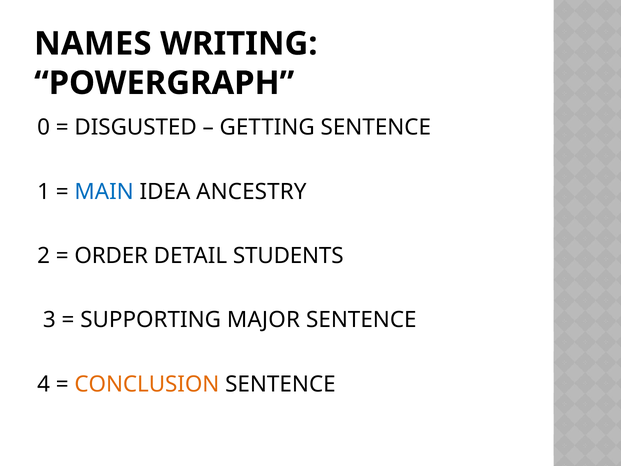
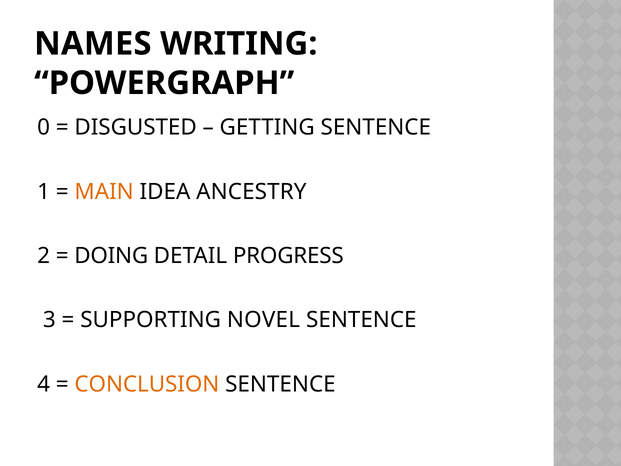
MAIN colour: blue -> orange
ORDER: ORDER -> DOING
STUDENTS: STUDENTS -> PROGRESS
MAJOR: MAJOR -> NOVEL
